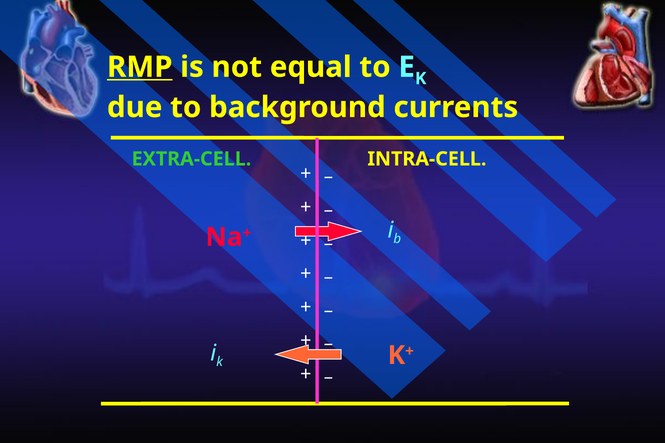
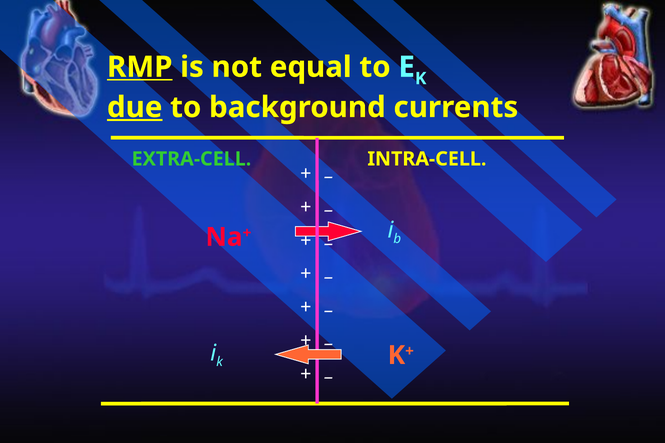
due underline: none -> present
